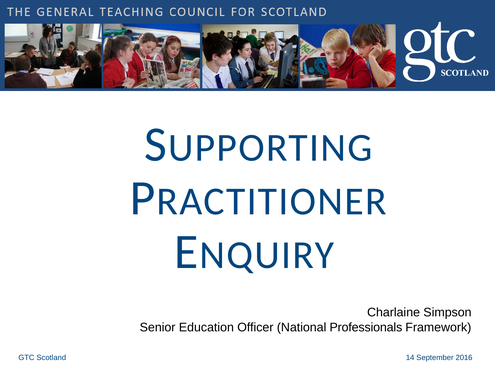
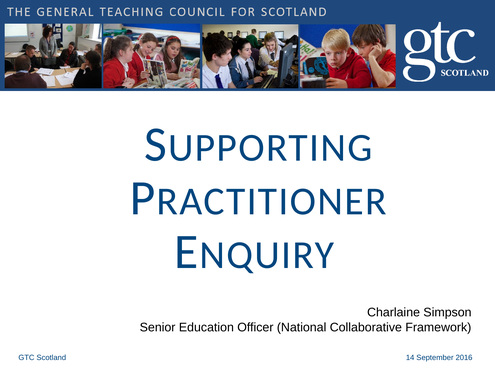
Professionals: Professionals -> Collaborative
